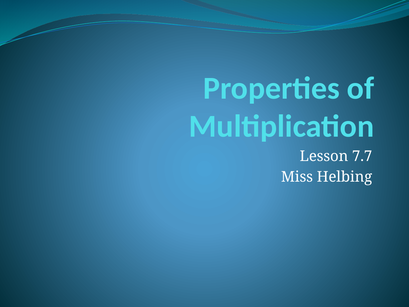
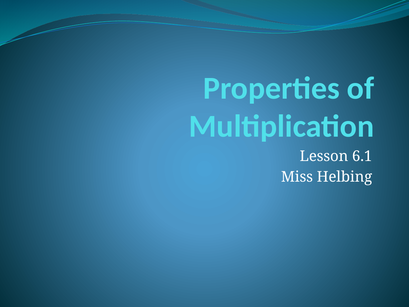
7.7: 7.7 -> 6.1
